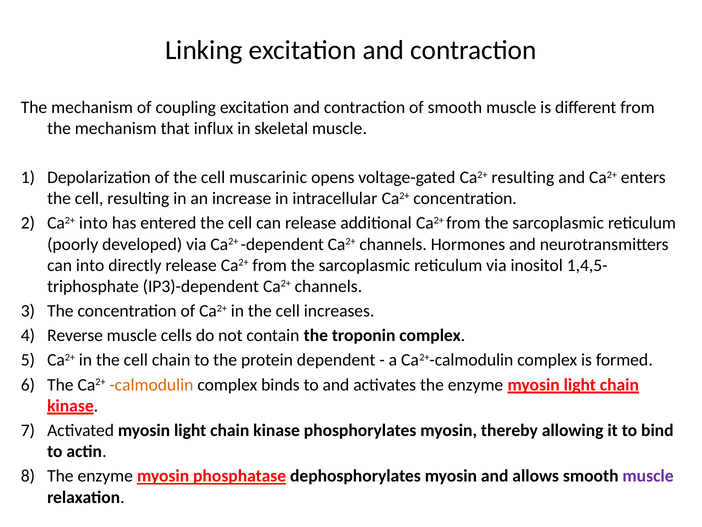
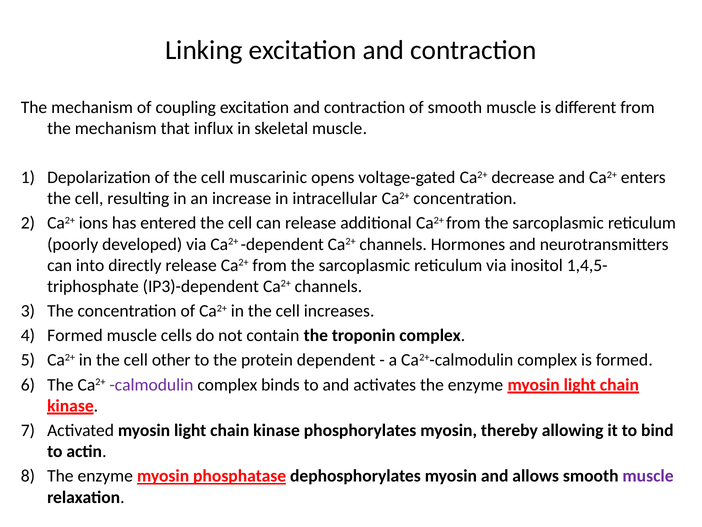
Ca2+ resulting: resulting -> decrease
Ca2+ into: into -> ions
Reverse at (75, 335): Reverse -> Formed
cell chain: chain -> other
calmodulin colour: orange -> purple
